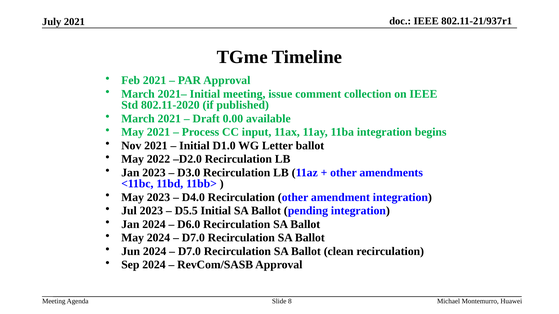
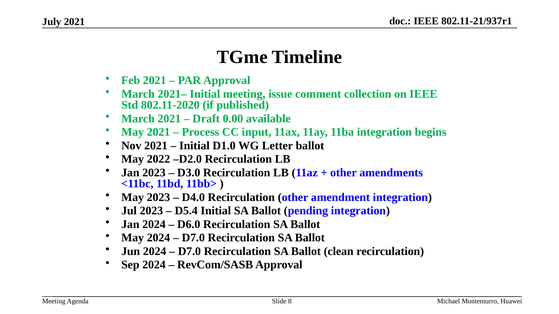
D5.5: D5.5 -> D5.4
